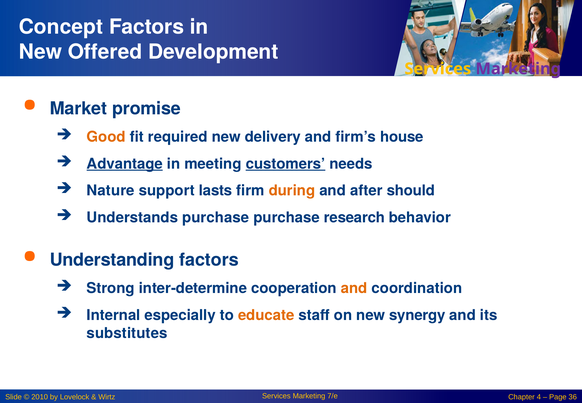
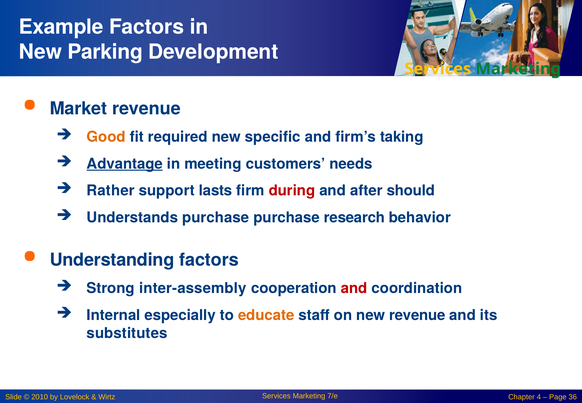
Concept: Concept -> Example
Offered: Offered -> Parking
Marketing at (518, 69) colour: purple -> green
Market promise: promise -> revenue
delivery: delivery -> specific
house: house -> taking
customers underline: present -> none
Nature: Nature -> Rather
during colour: orange -> red
inter-determine: inter-determine -> inter-assembly
and at (354, 288) colour: orange -> red
new synergy: synergy -> revenue
